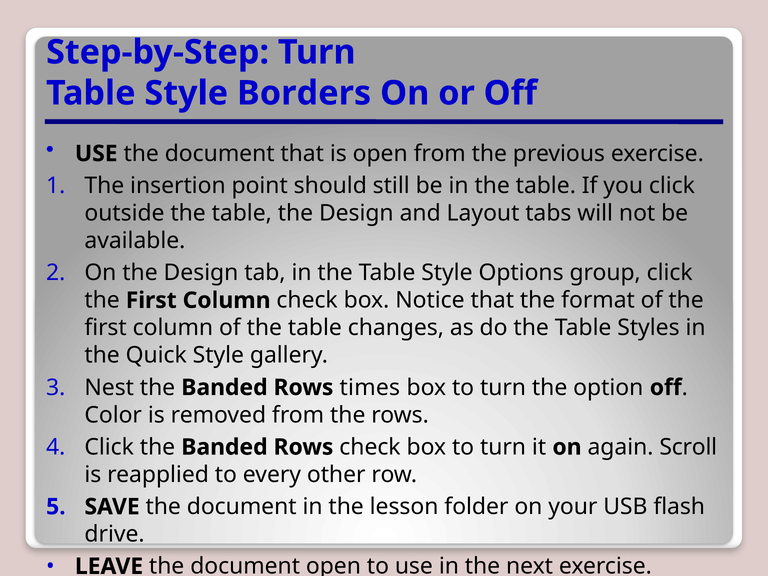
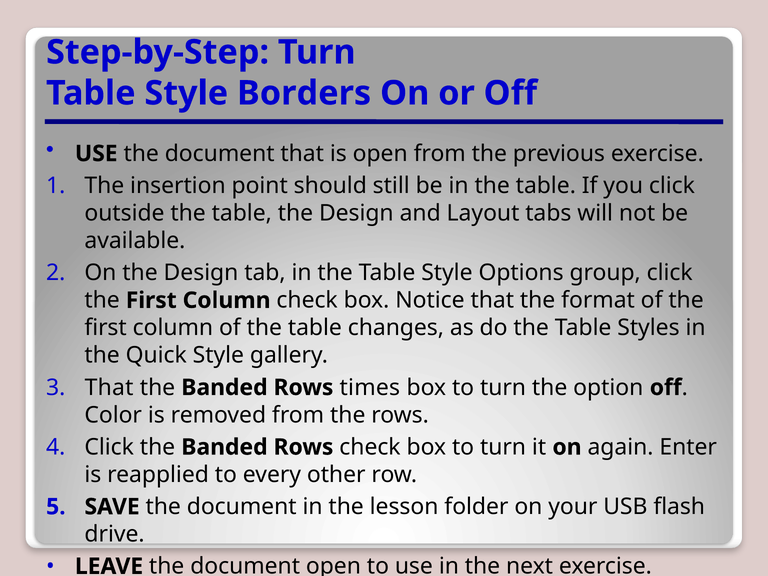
Nest at (109, 388): Nest -> That
Scroll: Scroll -> Enter
